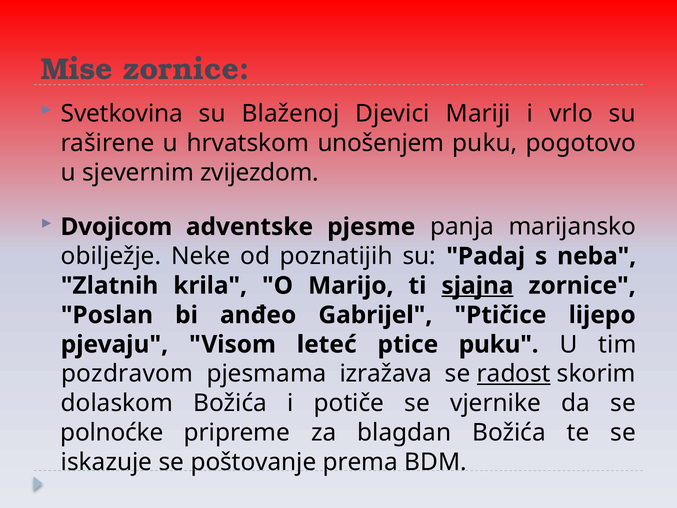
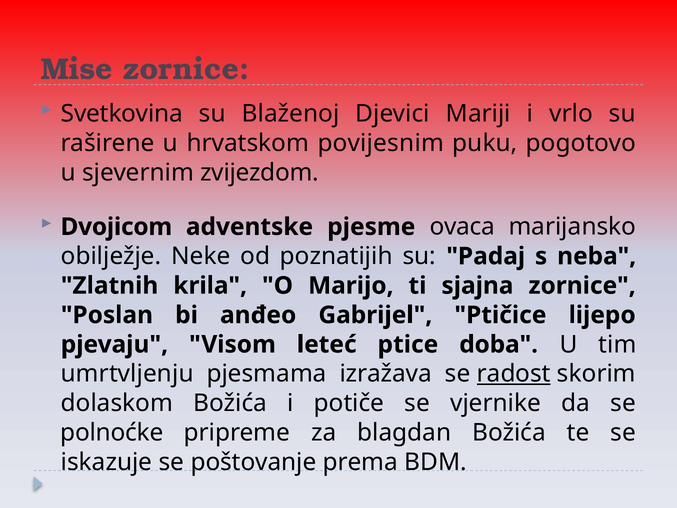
unošenjem: unošenjem -> povijesnim
panja: panja -> ovaca
sjajna underline: present -> none
ptice puku: puku -> doba
pozdravom: pozdravom -> umrtvljenju
